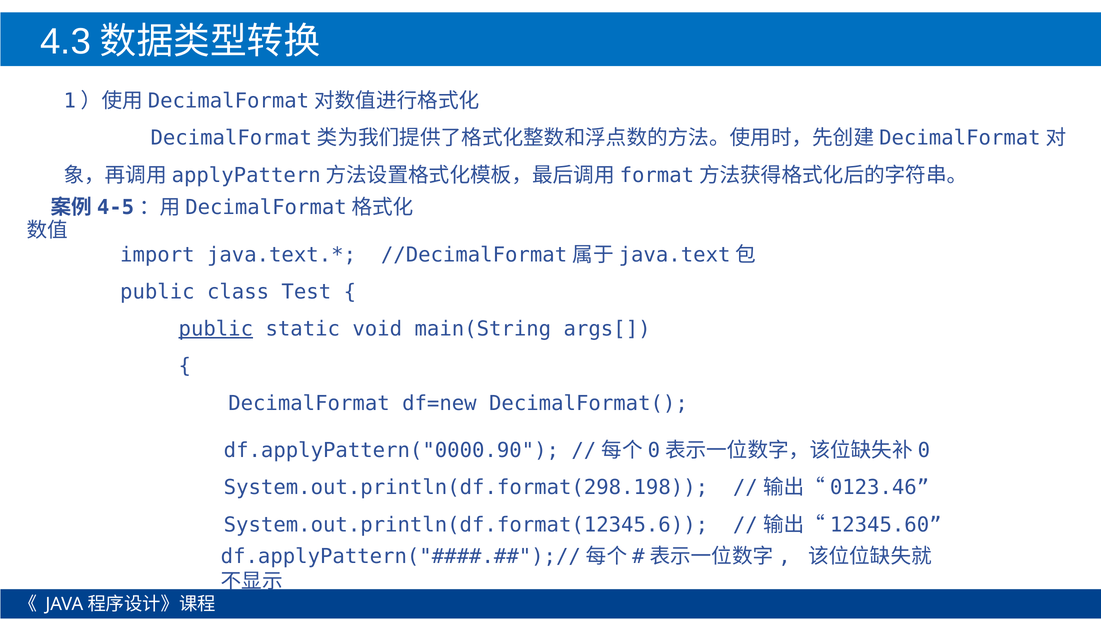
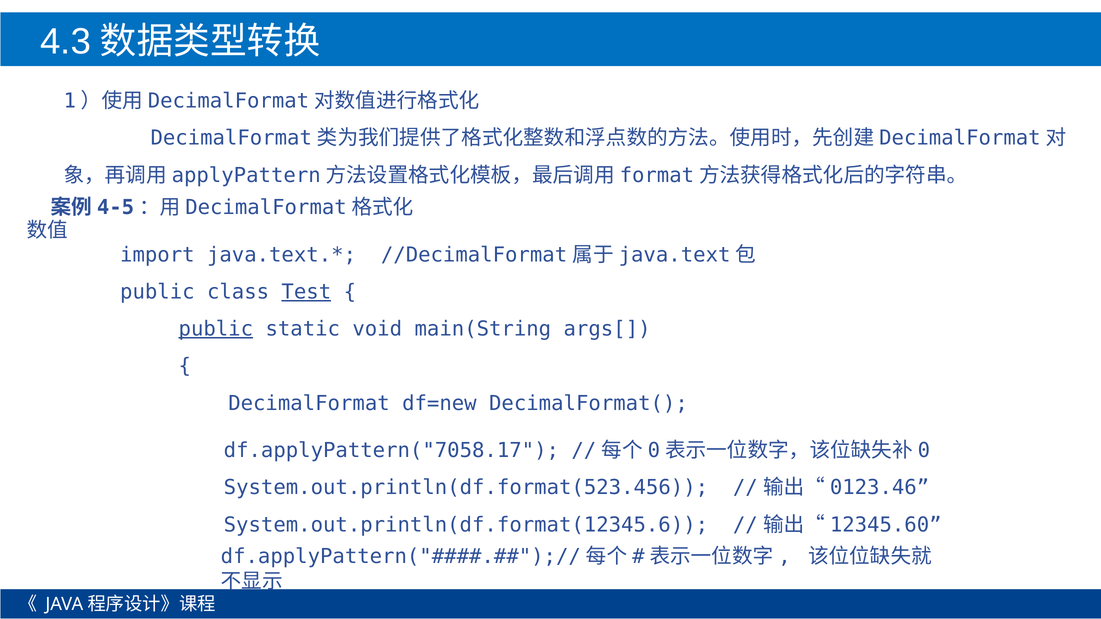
Test underline: none -> present
df.applyPattern("0000.90: df.applyPattern("0000.90 -> df.applyPattern("7058.17
System.out.println(df.format(298.198: System.out.println(df.format(298.198 -> System.out.println(df.format(523.456
